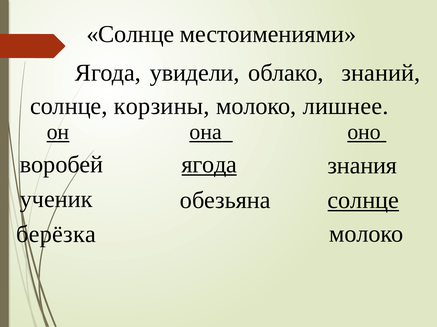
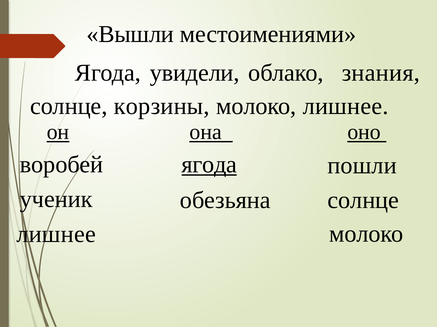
Солнце at (130, 34): Солнце -> Вышли
знаний: знаний -> знания
знания: знания -> пошли
солнце at (363, 201) underline: present -> none
берёзка at (56, 235): берёзка -> лишнее
